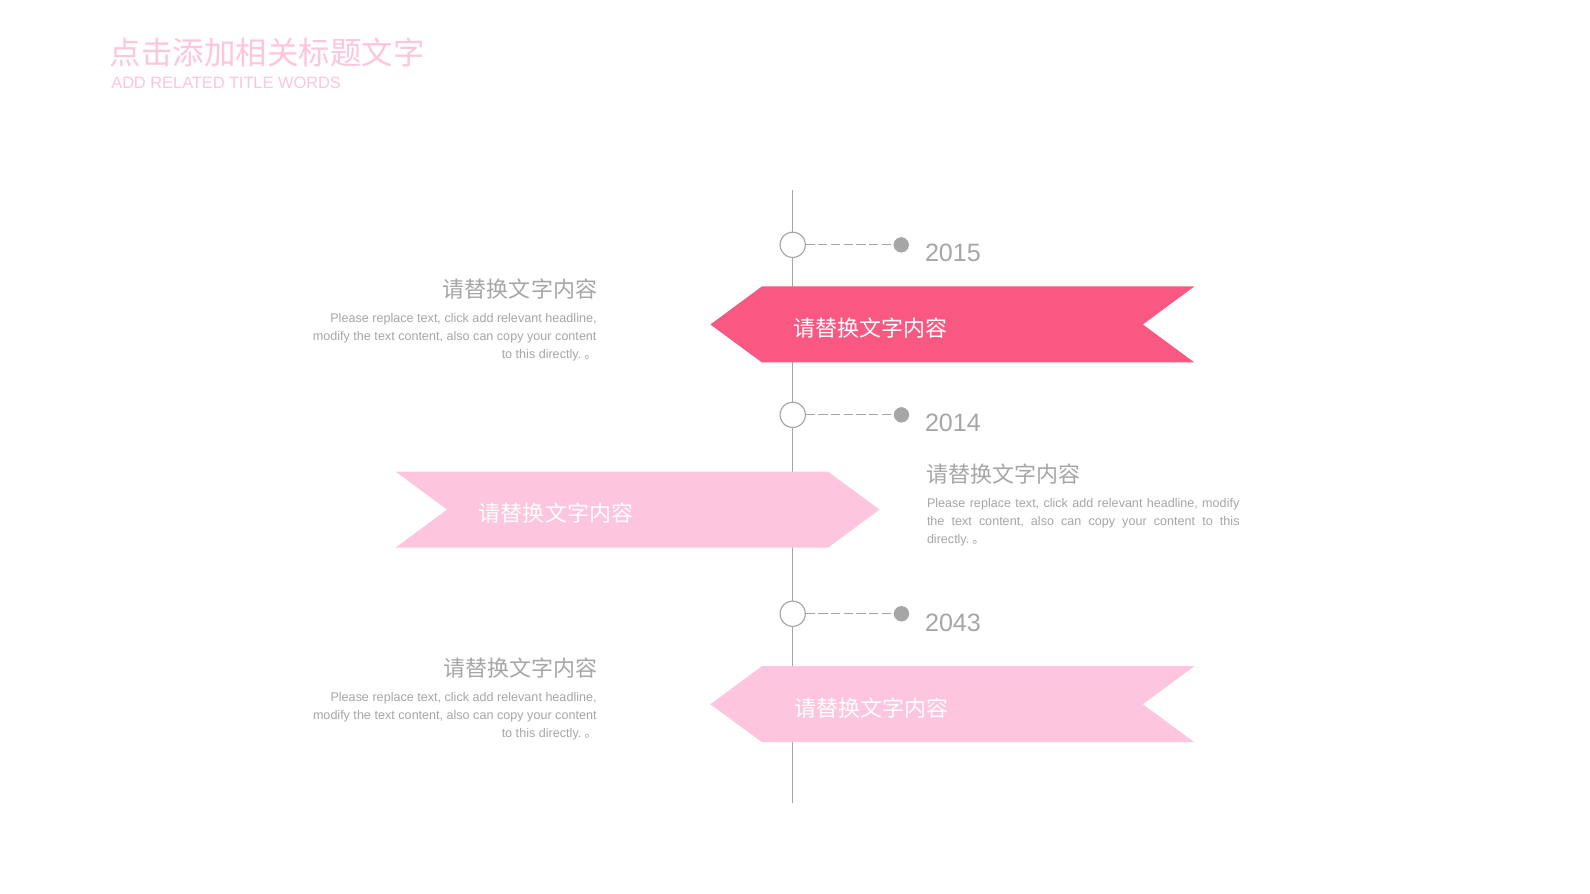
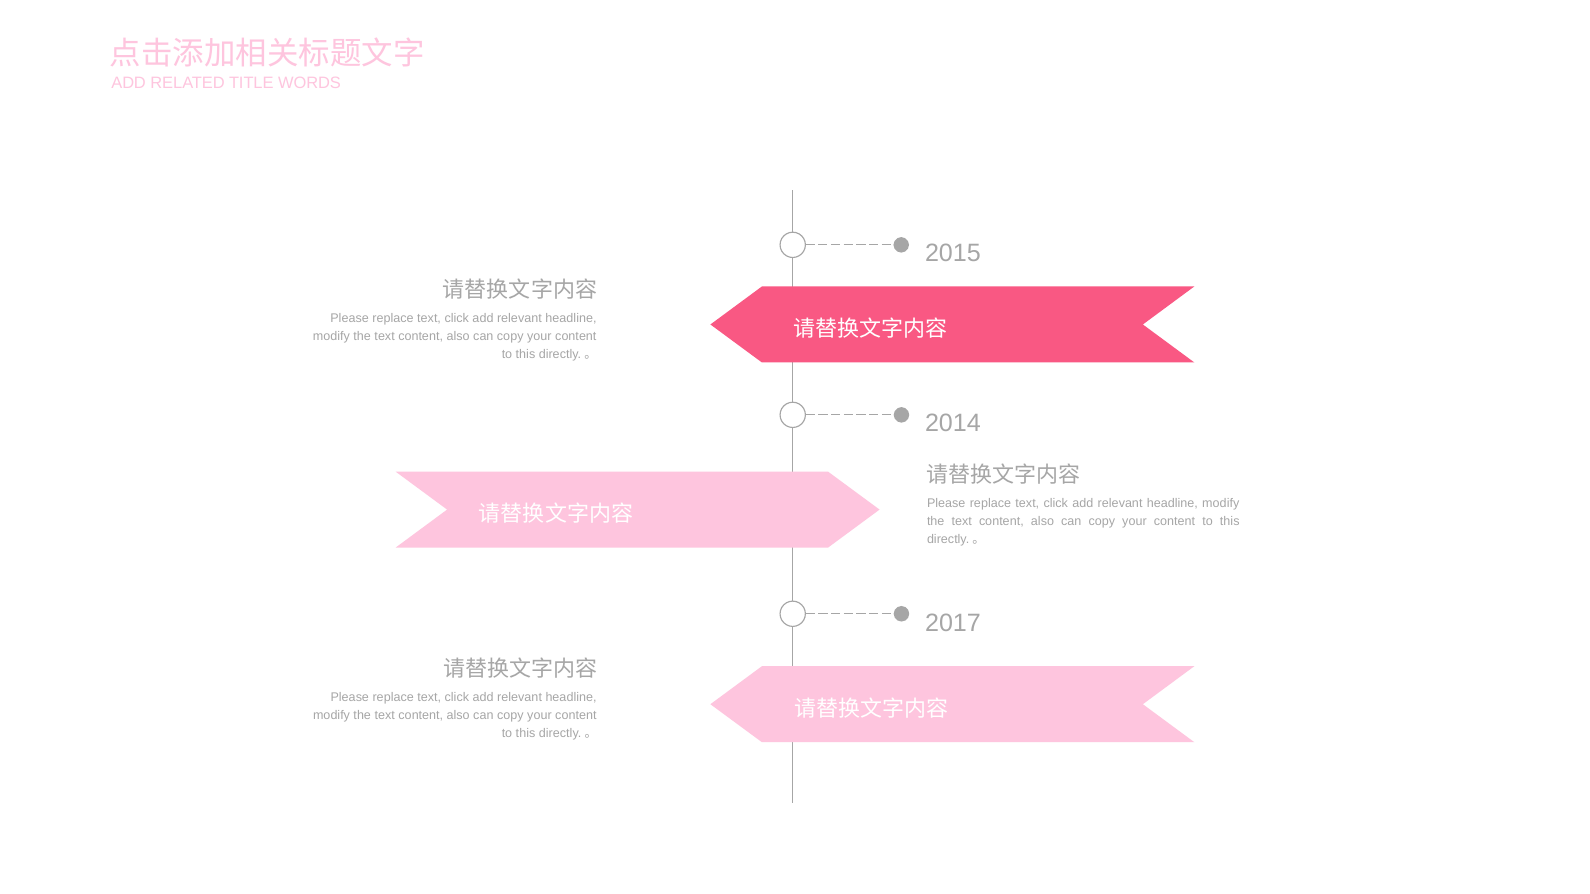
2043: 2043 -> 2017
